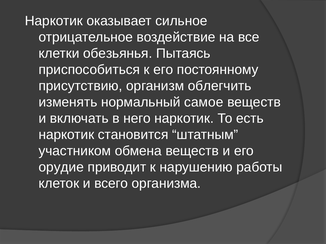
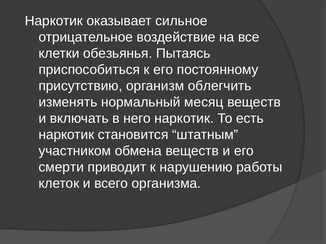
самое: самое -> месяц
орудие: орудие -> смерти
